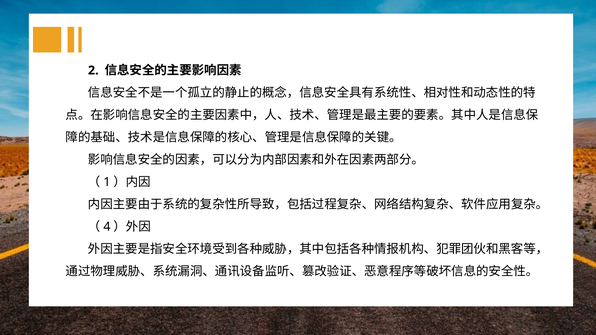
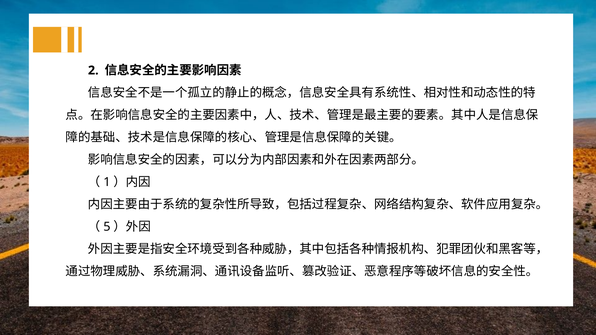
4: 4 -> 5
